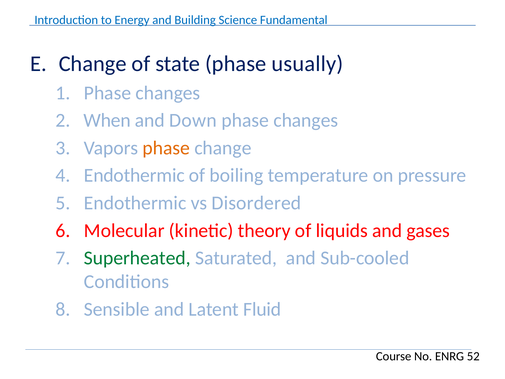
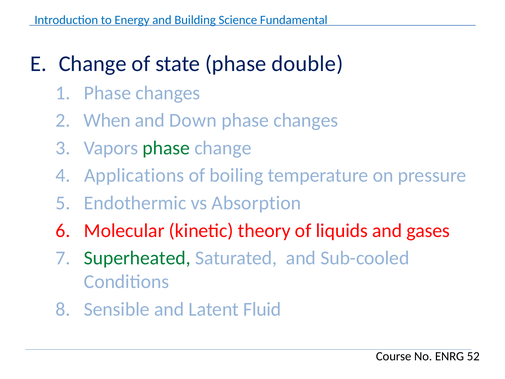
usually: usually -> double
phase at (166, 148) colour: orange -> green
Endothermic at (134, 175): Endothermic -> Applications
Disordered: Disordered -> Absorption
